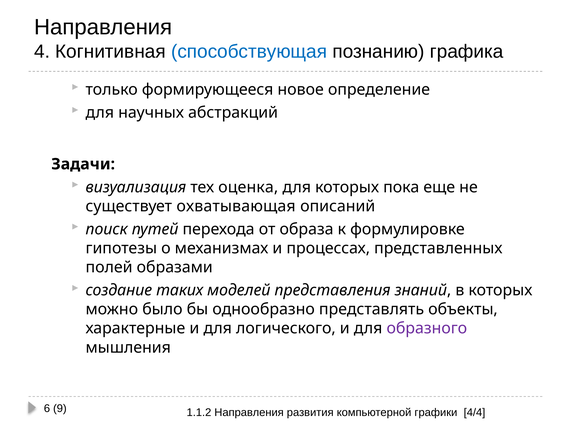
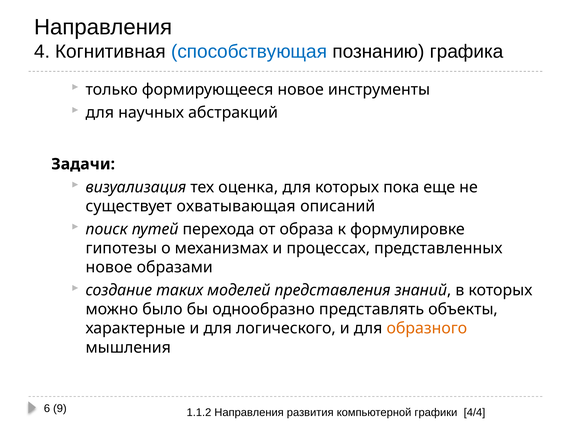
определение: определение -> инструменты
полей at (109, 267): полей -> новое
образного colour: purple -> orange
